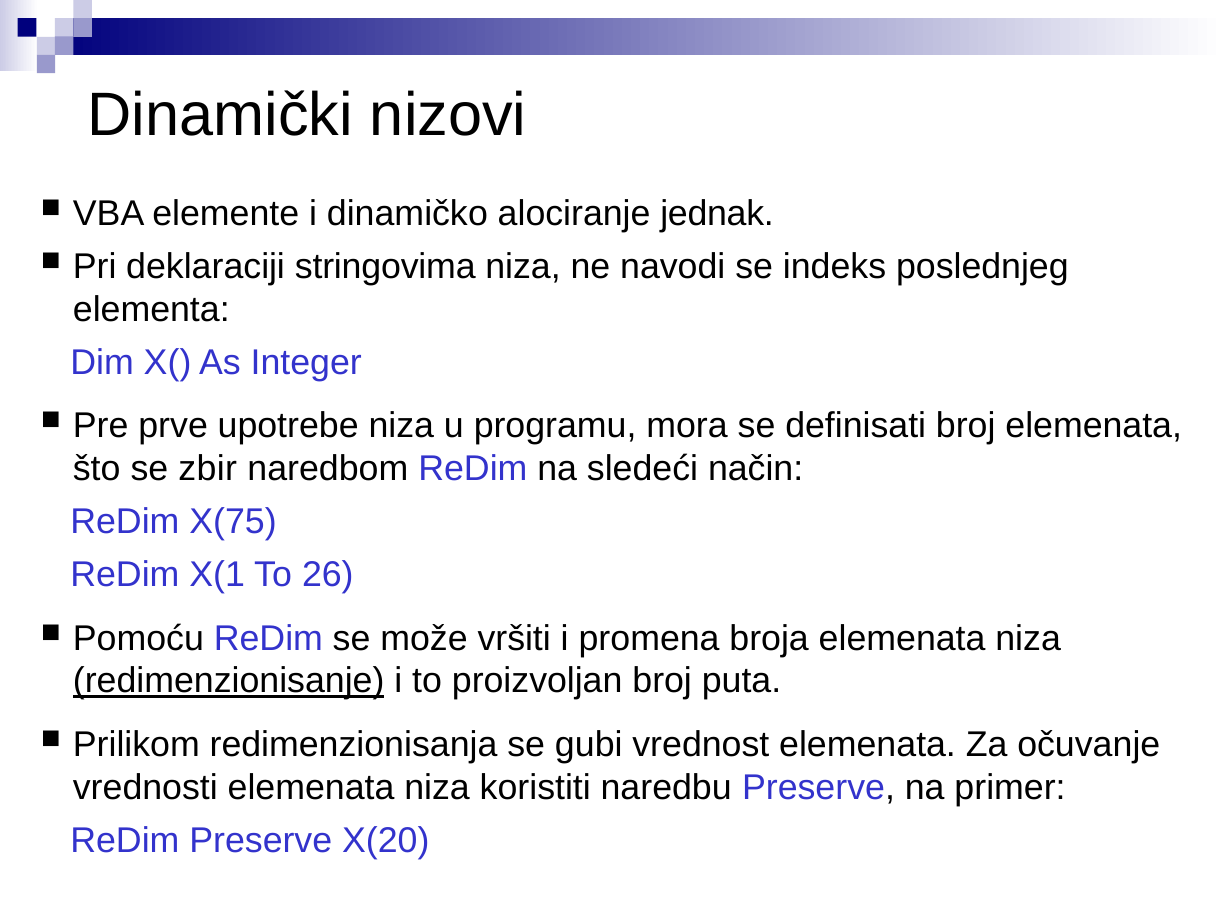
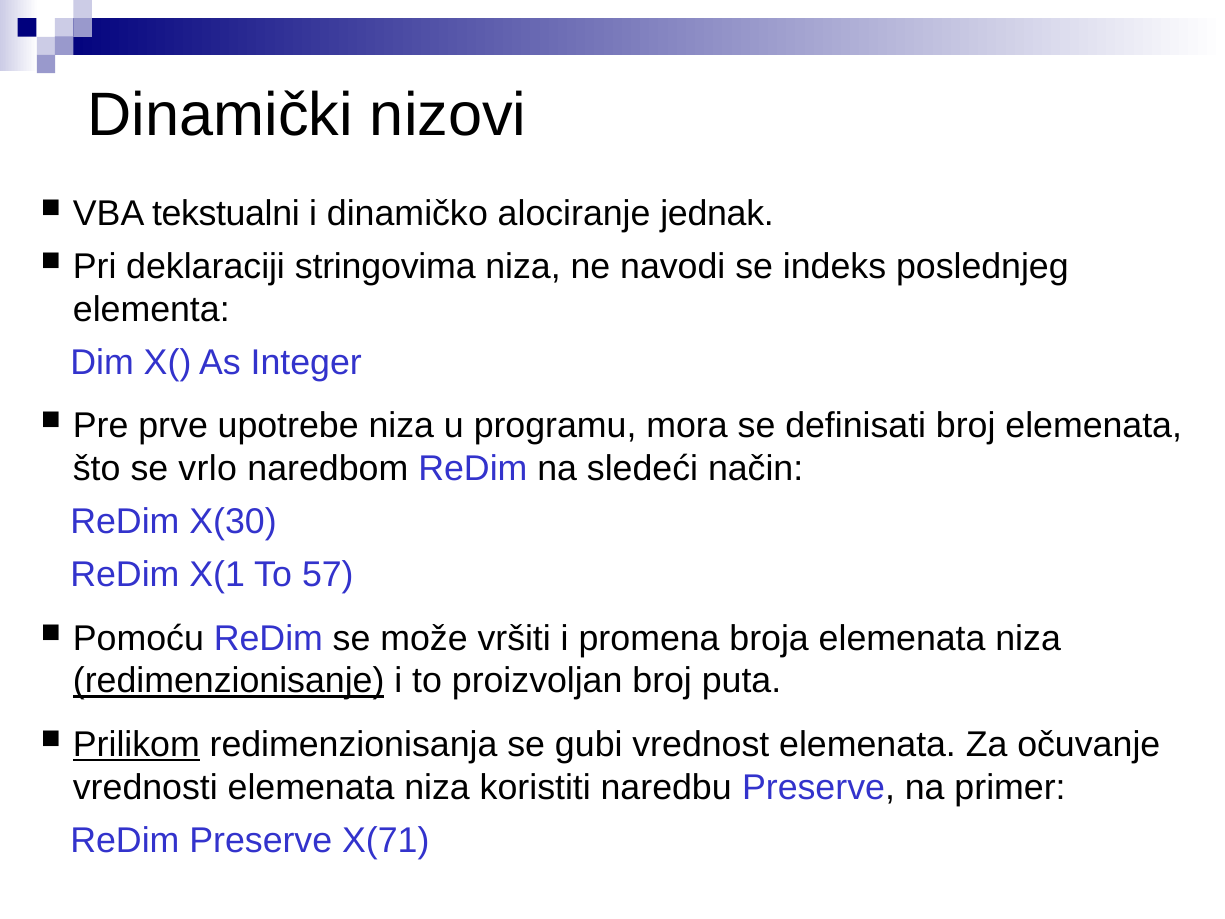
elemente: elemente -> tekstualni
zbir: zbir -> vrlo
X(75: X(75 -> X(30
26: 26 -> 57
Prilikom underline: none -> present
X(20: X(20 -> X(71
